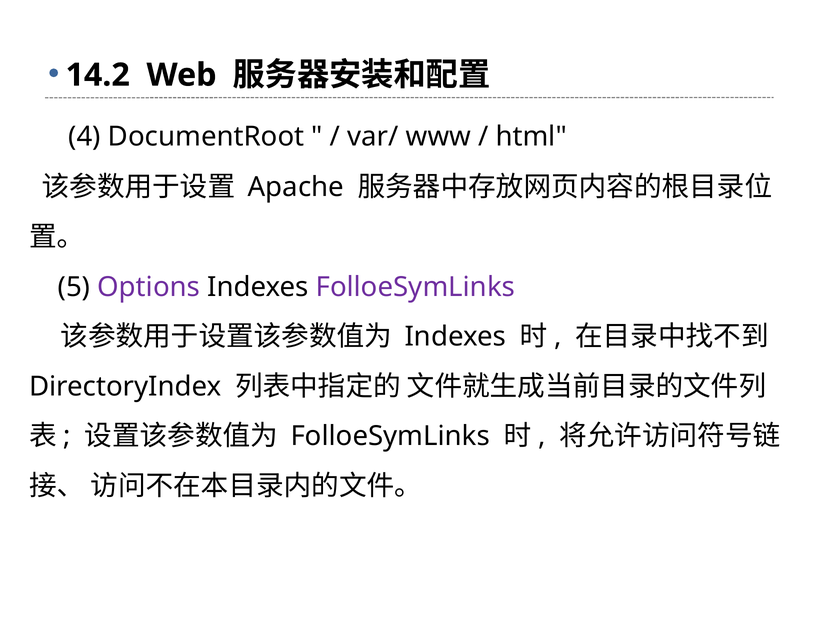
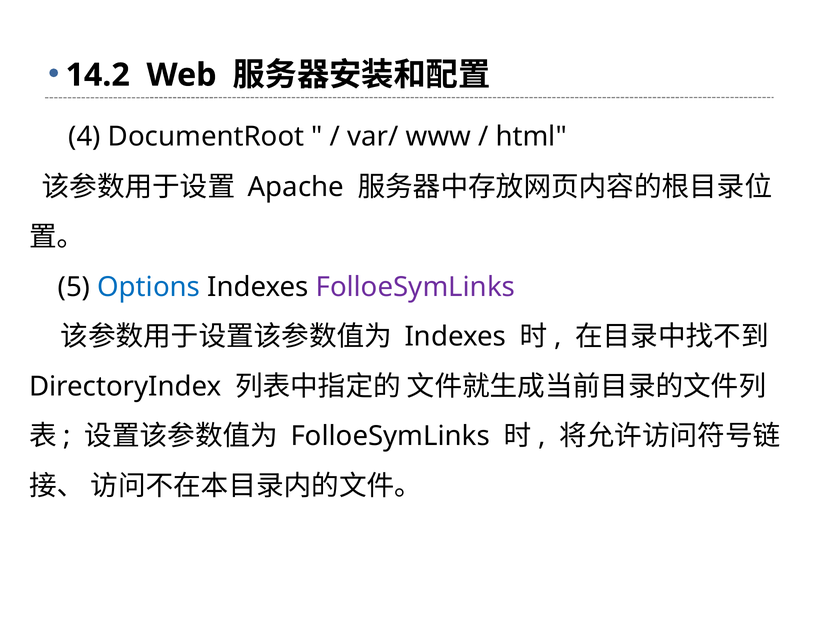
Options colour: purple -> blue
